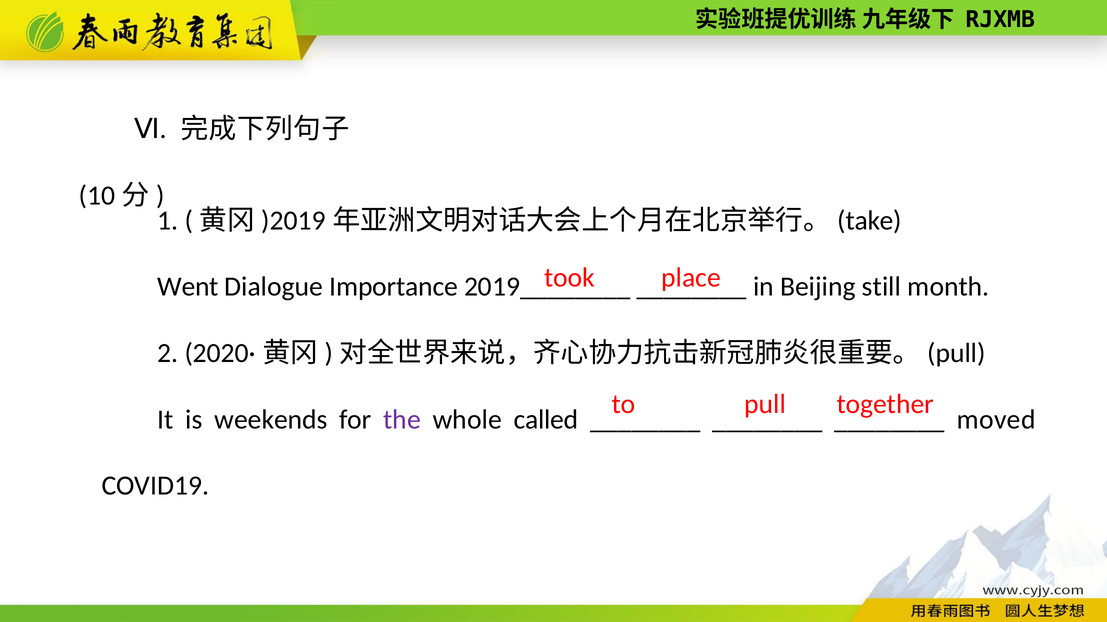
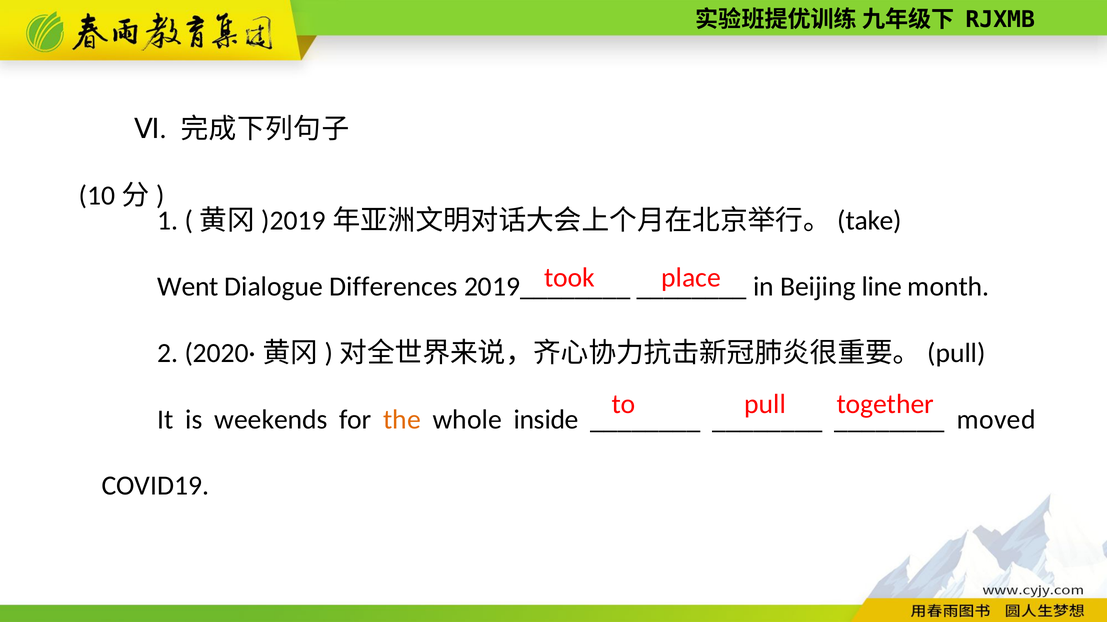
Importance: Importance -> Differences
still: still -> line
the colour: purple -> orange
called: called -> inside
